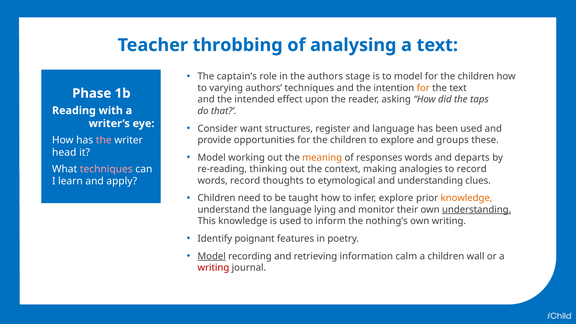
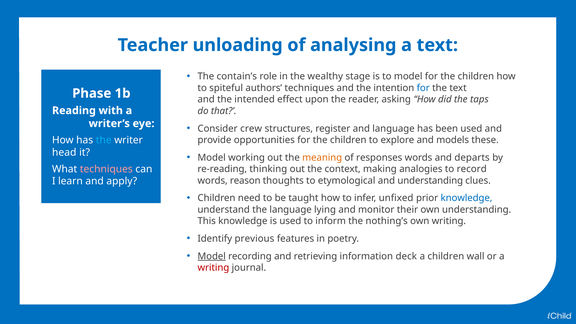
throbbing: throbbing -> unloading
captain’s: captain’s -> contain’s
the authors: authors -> wealthy
varying: varying -> spiteful
for at (423, 88) colour: orange -> blue
want: want -> crew
groups: groups -> models
the at (104, 140) colour: pink -> light blue
words record: record -> reason
infer explore: explore -> unfixed
knowledge at (467, 198) colour: orange -> blue
understanding at (477, 210) underline: present -> none
poignant: poignant -> previous
calm: calm -> deck
